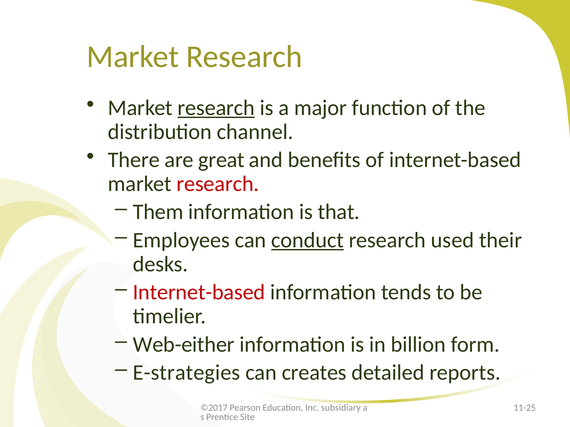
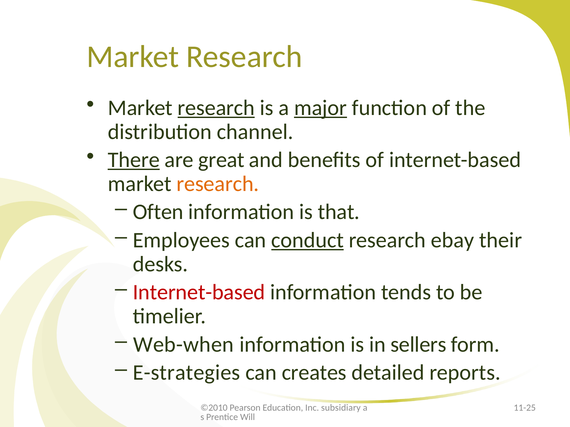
major underline: none -> present
There underline: none -> present
research at (218, 184) colour: red -> orange
Them: Them -> Often
used: used -> ebay
Web-either: Web-either -> Web-when
billion: billion -> sellers
©2017: ©2017 -> ©2010
Site: Site -> Will
